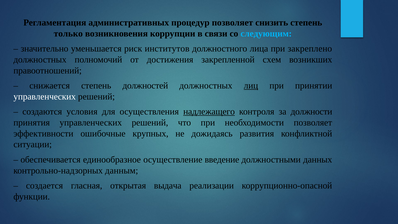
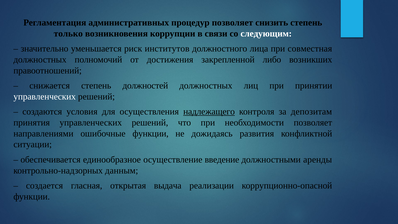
следующим colour: light blue -> white
закреплено: закреплено -> совместная
схем: схем -> либо
лиц underline: present -> none
должности: должности -> депозитам
эффективности: эффективности -> направлениями
ошибочные крупных: крупных -> функции
данных: данных -> аренды
